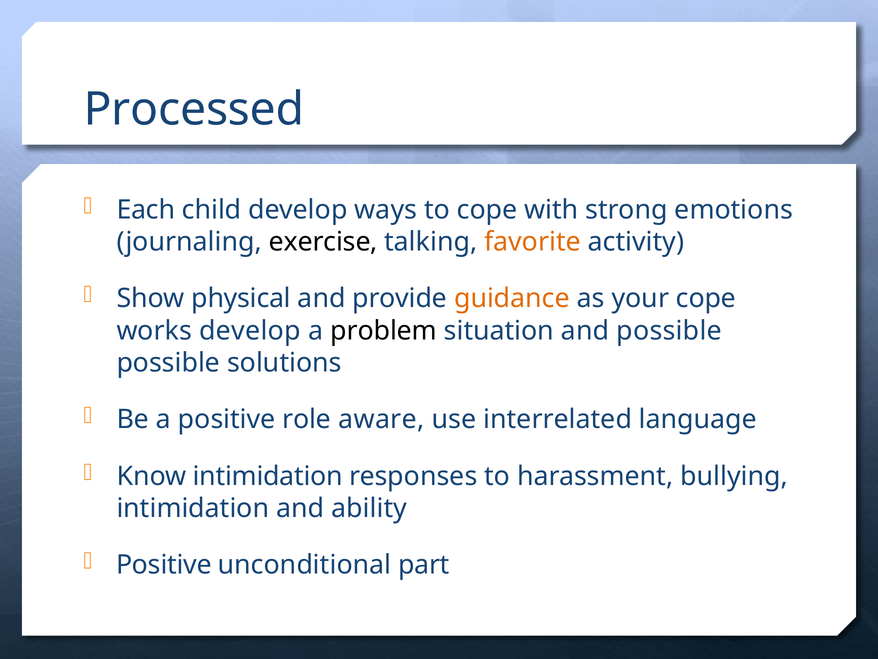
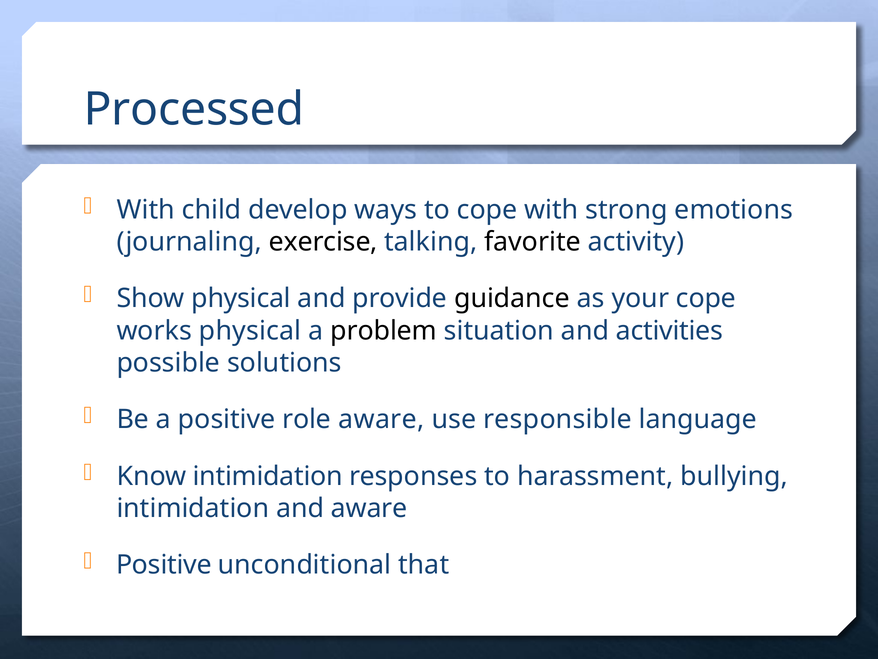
Each at (146, 210): Each -> With
favorite colour: orange -> black
guidance colour: orange -> black
works develop: develop -> physical
and possible: possible -> activities
interrelated: interrelated -> responsible
and ability: ability -> aware
part: part -> that
